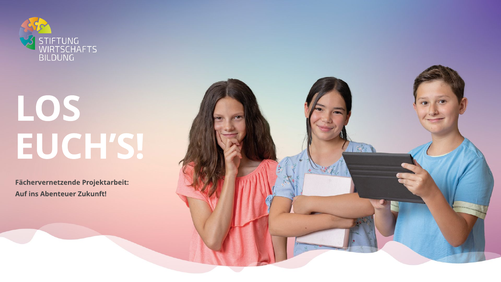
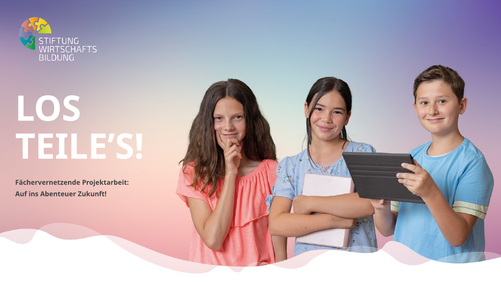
EUCH’S: EUCH’S -> TEILE’S
